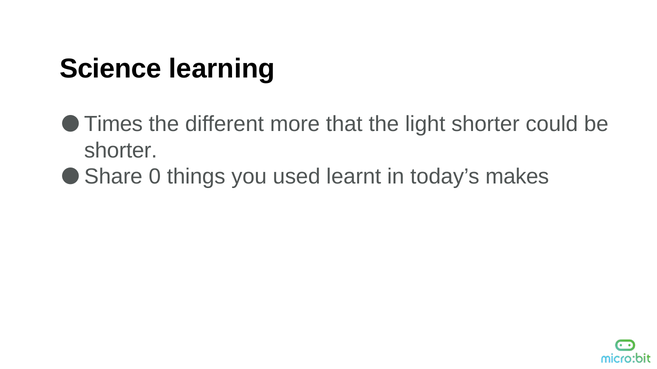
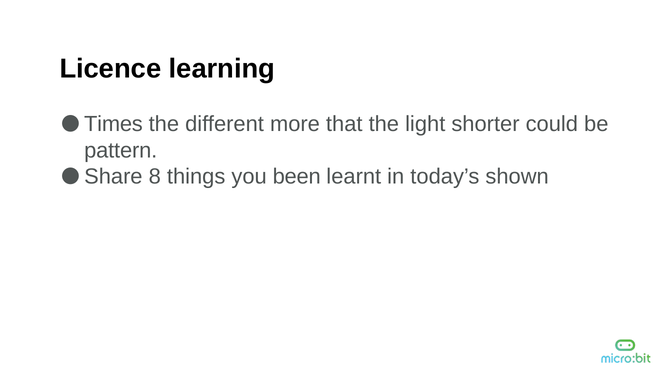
Science: Science -> Licence
shorter at (121, 151): shorter -> pattern
0: 0 -> 8
used: used -> been
makes: makes -> shown
